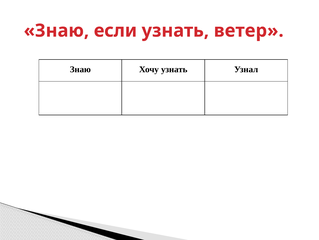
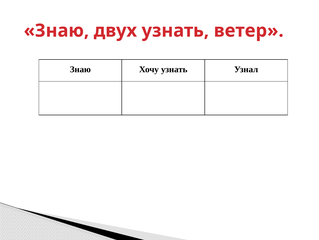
если: если -> двух
